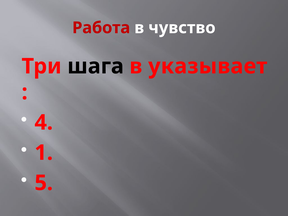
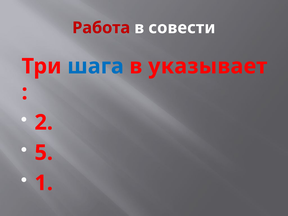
чувство: чувство -> совести
шага colour: black -> blue
4: 4 -> 2
1: 1 -> 5
5: 5 -> 1
